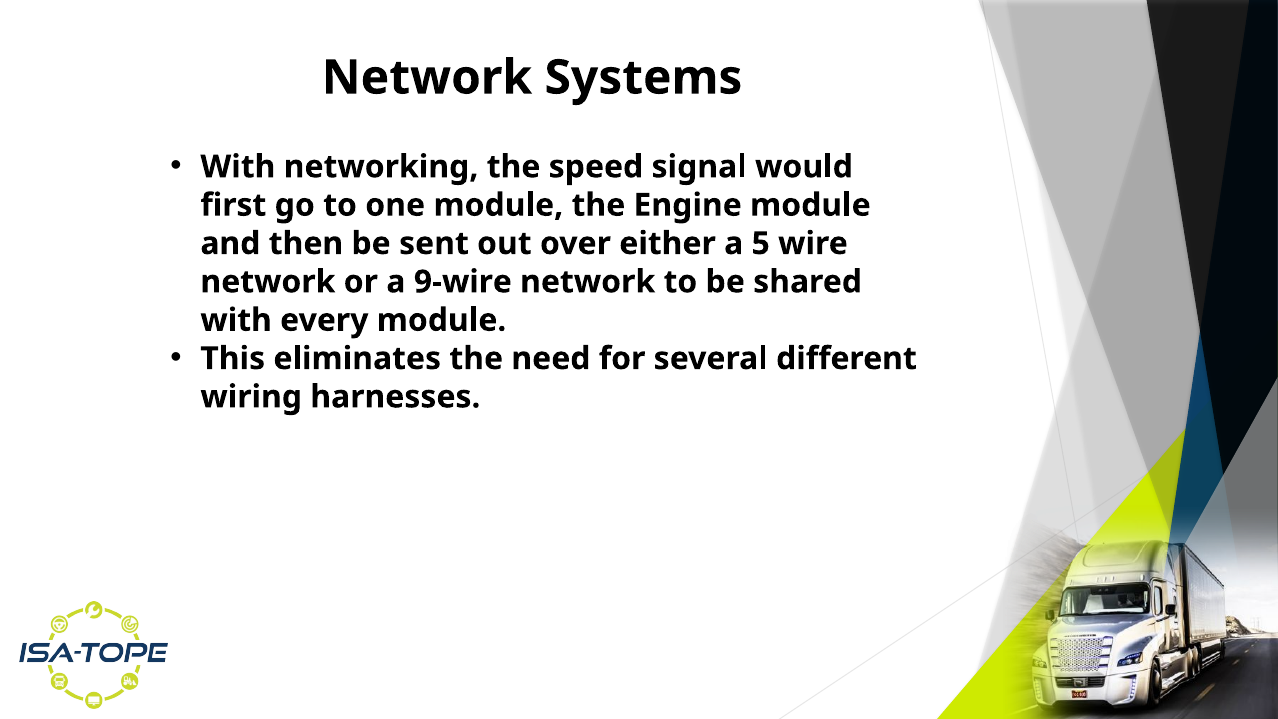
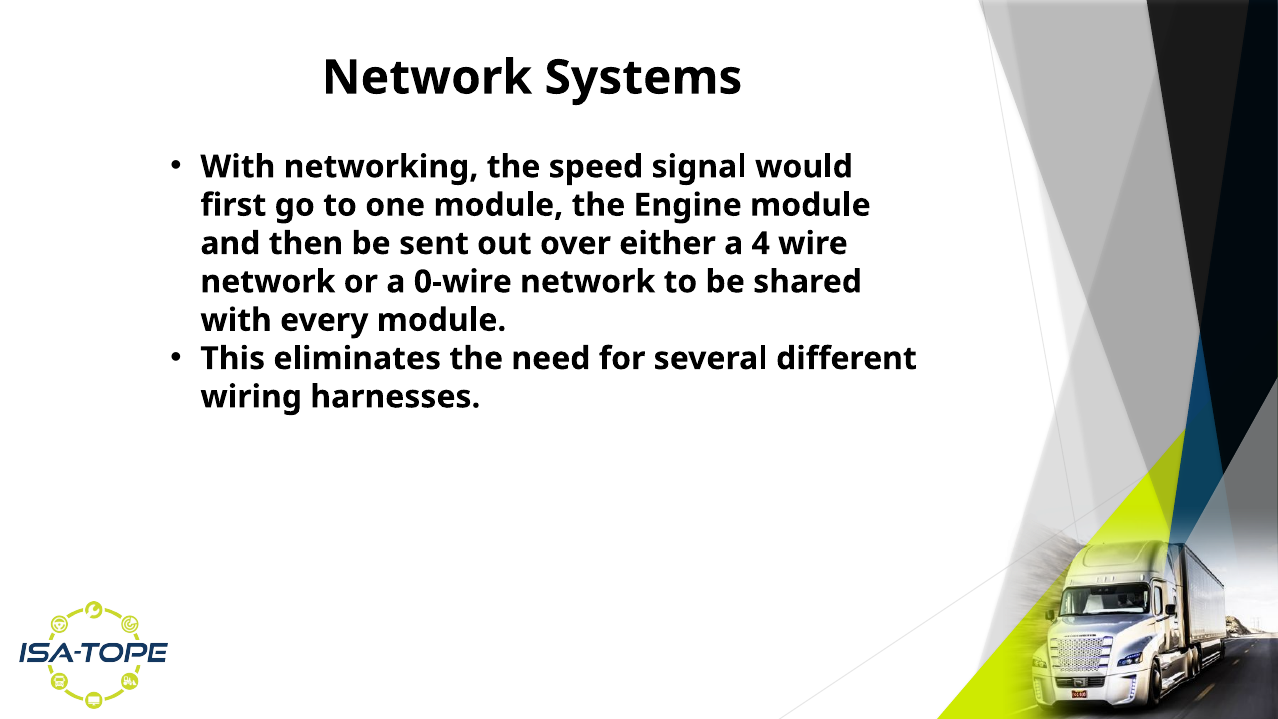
5: 5 -> 4
9-wire: 9-wire -> 0-wire
